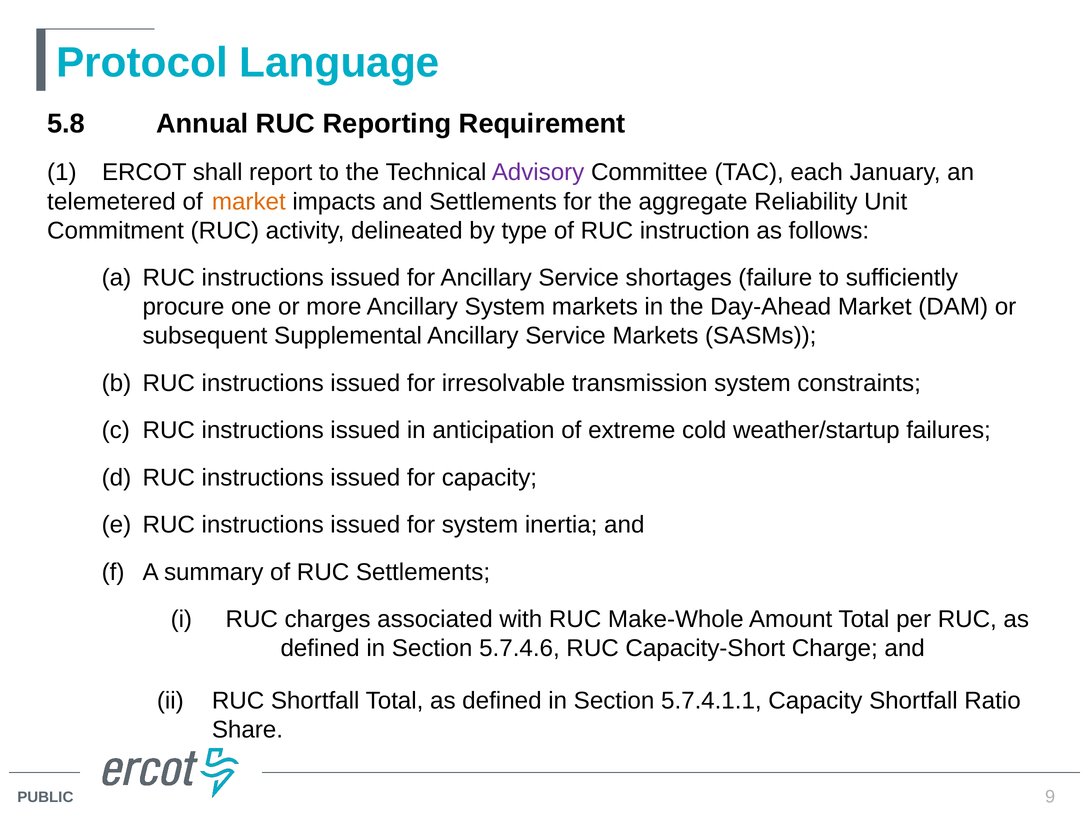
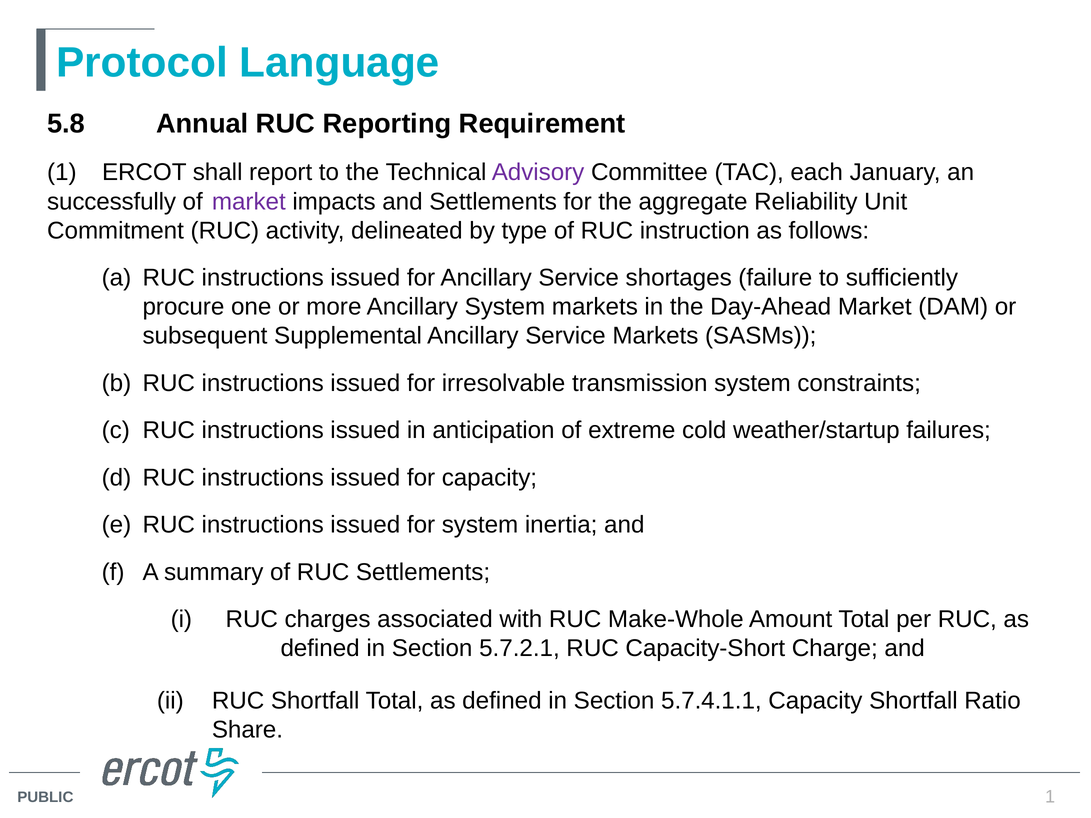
telemetered: telemetered -> successfully
market at (249, 202) colour: orange -> purple
5.7.4.6: 5.7.4.6 -> 5.7.2.1
9 at (1050, 797): 9 -> 1
